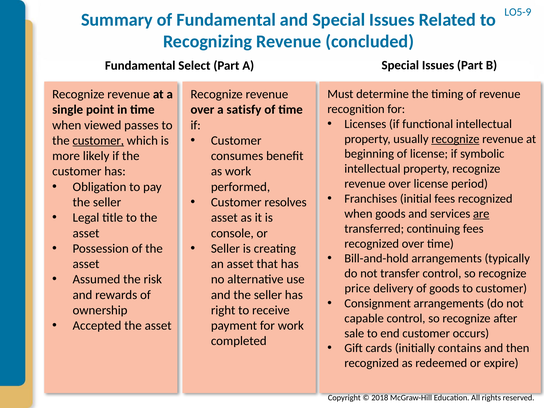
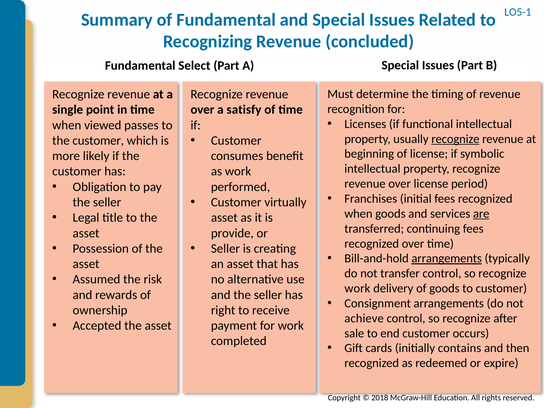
LO5-9: LO5-9 -> LO5-1
customer at (98, 141) underline: present -> none
resolves: resolves -> virtually
console: console -> provide
arrangements at (447, 259) underline: none -> present
price at (357, 288): price -> work
capable: capable -> achieve
